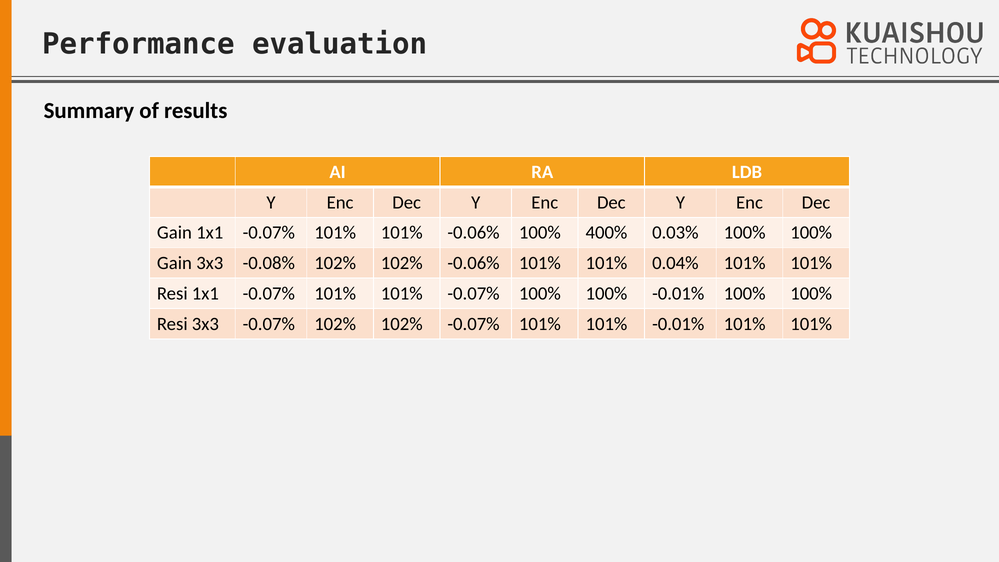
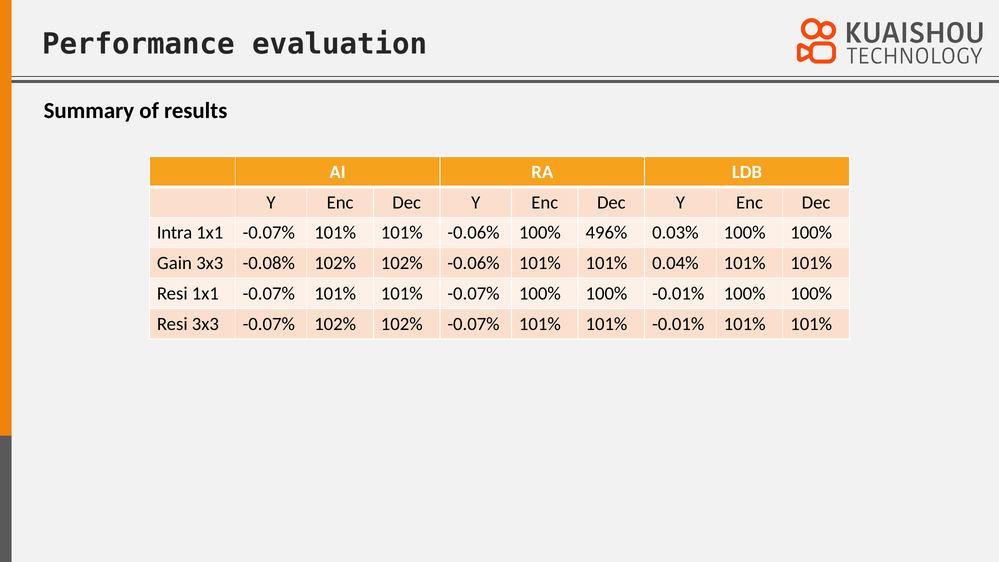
Gain at (174, 233): Gain -> Intra
400%: 400% -> 496%
